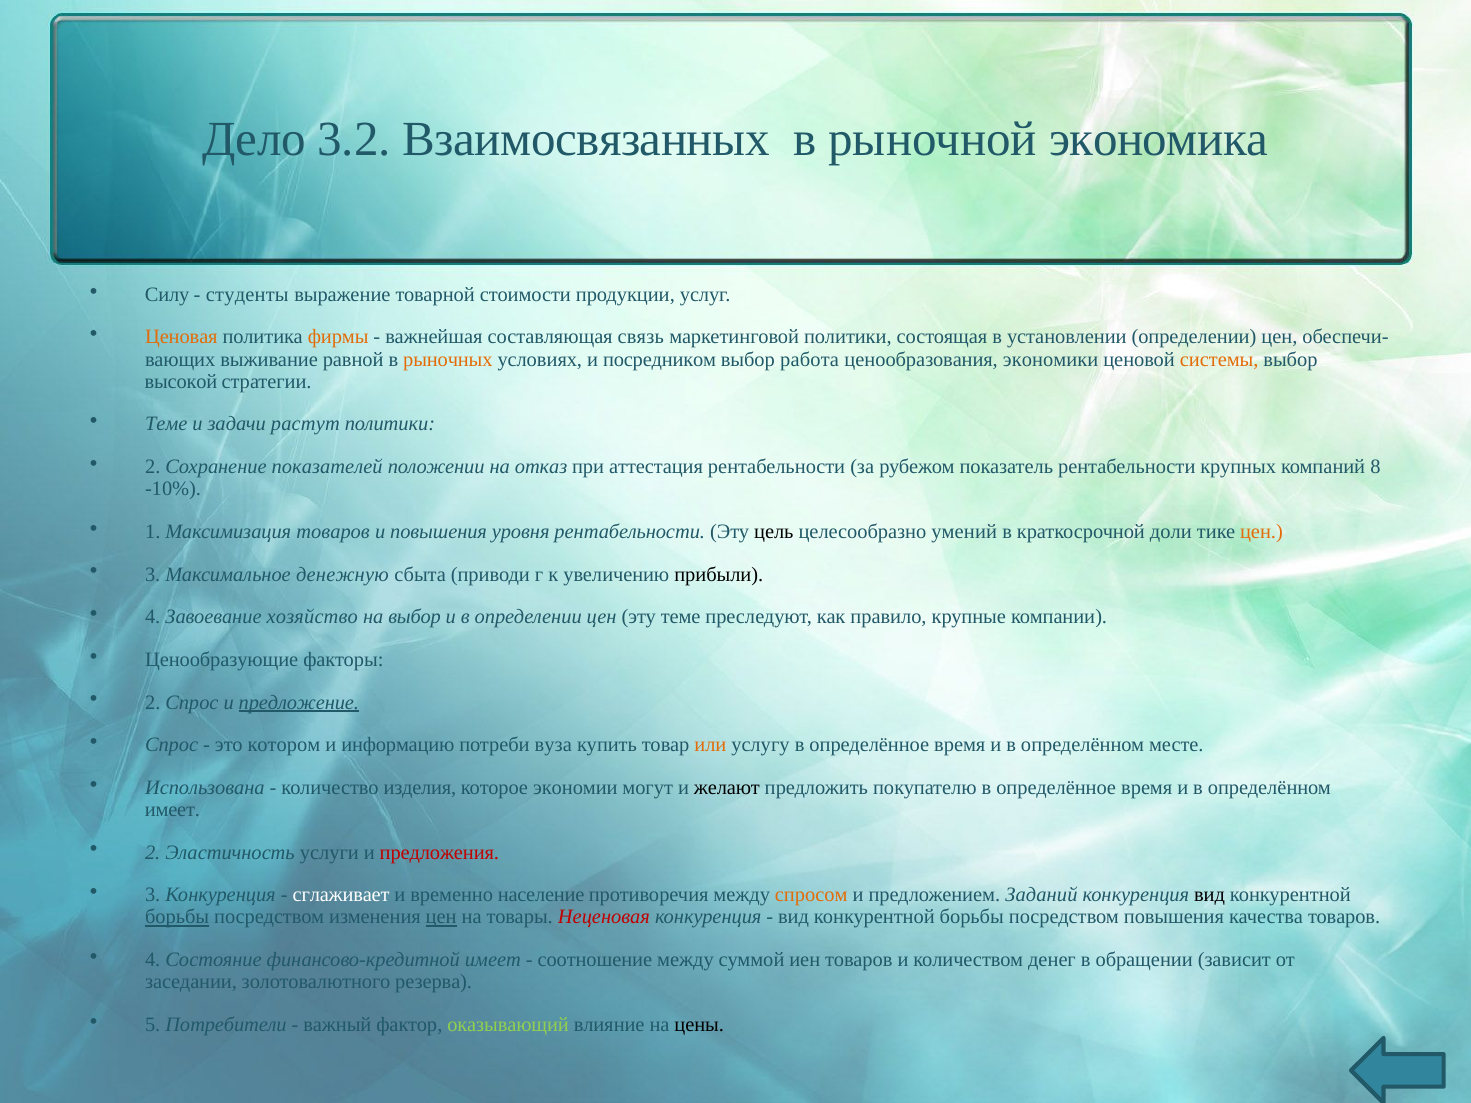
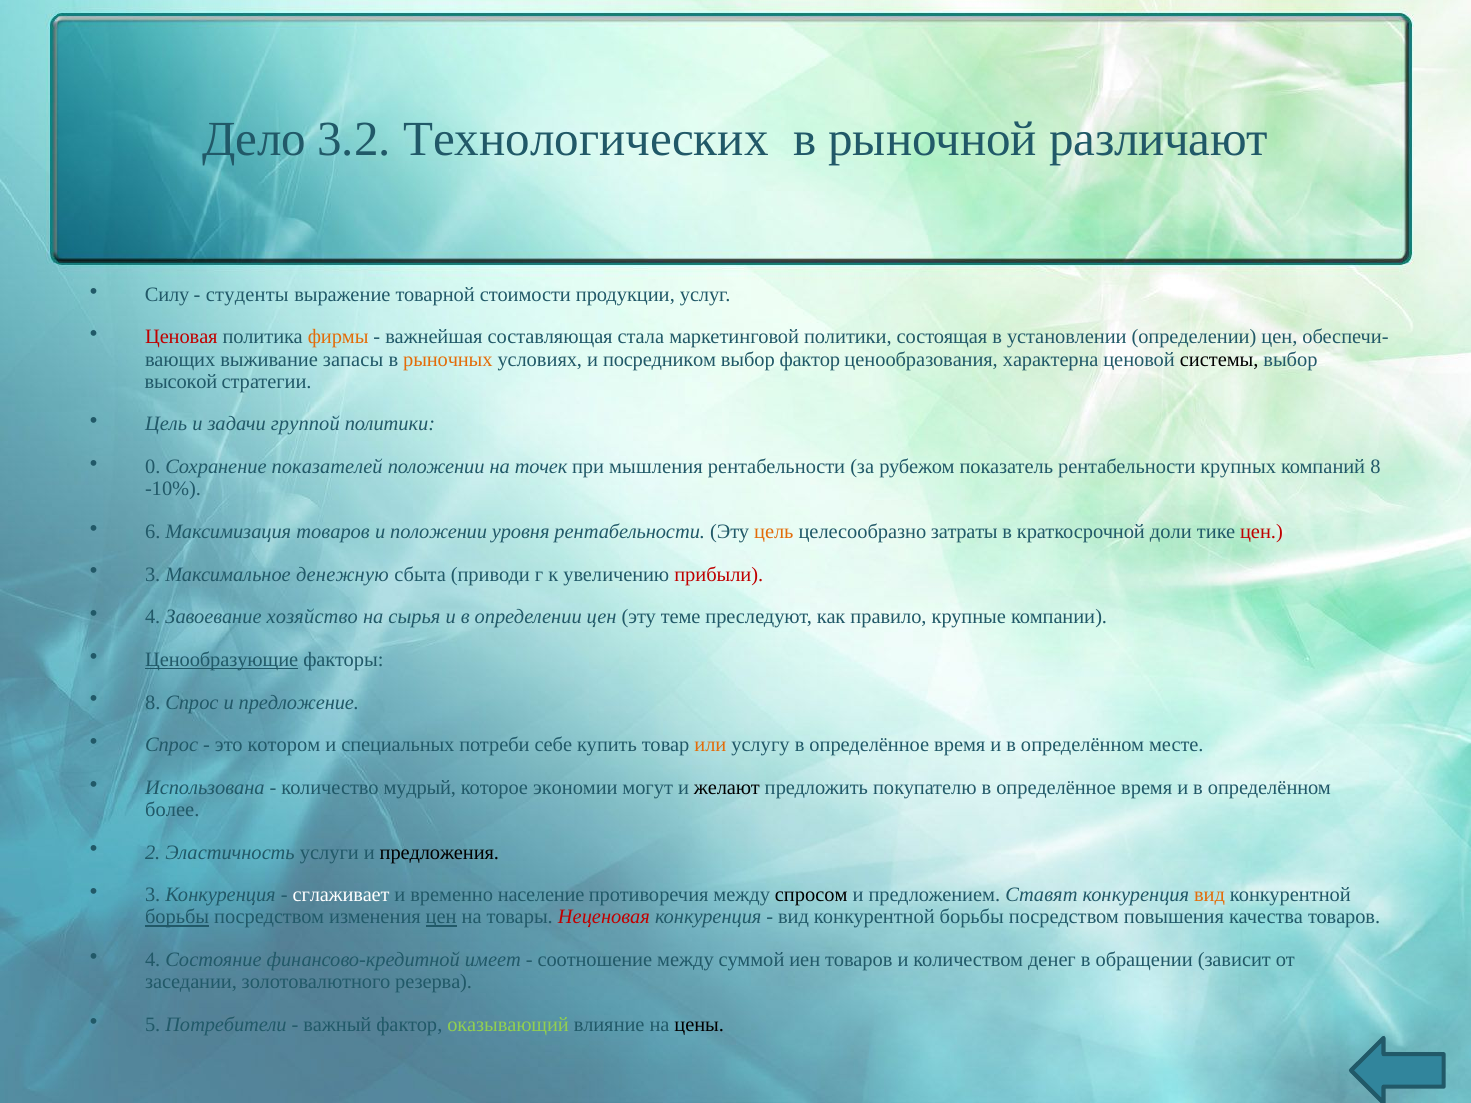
Взаимосвязанных: Взаимосвязанных -> Технологических
экономика: экономика -> различают
Ценовая colour: orange -> red
связь: связь -> стала
равной: равной -> запасы
выбор работа: работа -> фактор
экономики: экономики -> характерна
системы colour: orange -> black
Теме at (166, 424): Теме -> Цель
растут: растут -> группой
2 at (153, 467): 2 -> 0
отказ: отказ -> точек
аттестация: аттестация -> мышления
1: 1 -> 6
и повышения: повышения -> положении
цель at (774, 532) colour: black -> orange
умений: умений -> затраты
цен at (1261, 532) colour: orange -> red
прибыли colour: black -> red
на выбор: выбор -> сырья
Ценообразующие underline: none -> present
2 at (153, 702): 2 -> 8
предложение underline: present -> none
информацию: информацию -> специальных
вуза: вуза -> себе
изделия: изделия -> мудрый
имеет at (172, 810): имеет -> более
предложения colour: red -> black
спросом colour: orange -> black
Заданий: Заданий -> Ставят
вид at (1210, 895) colour: black -> orange
